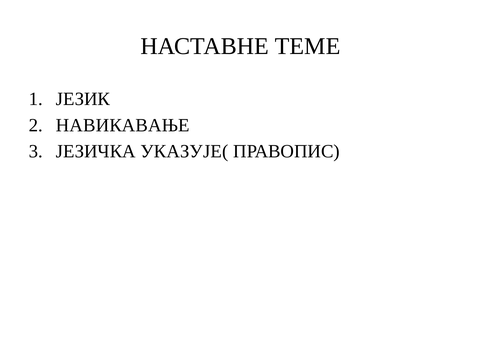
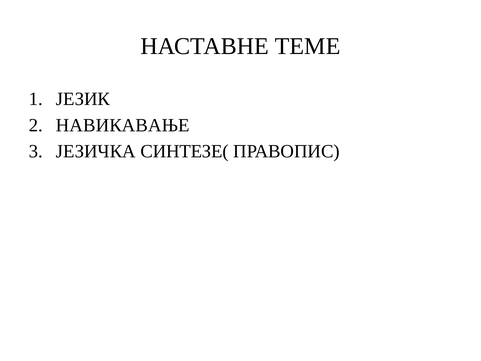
УКАЗУЈЕ(: УКАЗУЈЕ( -> СИНТЕЗЕ(
